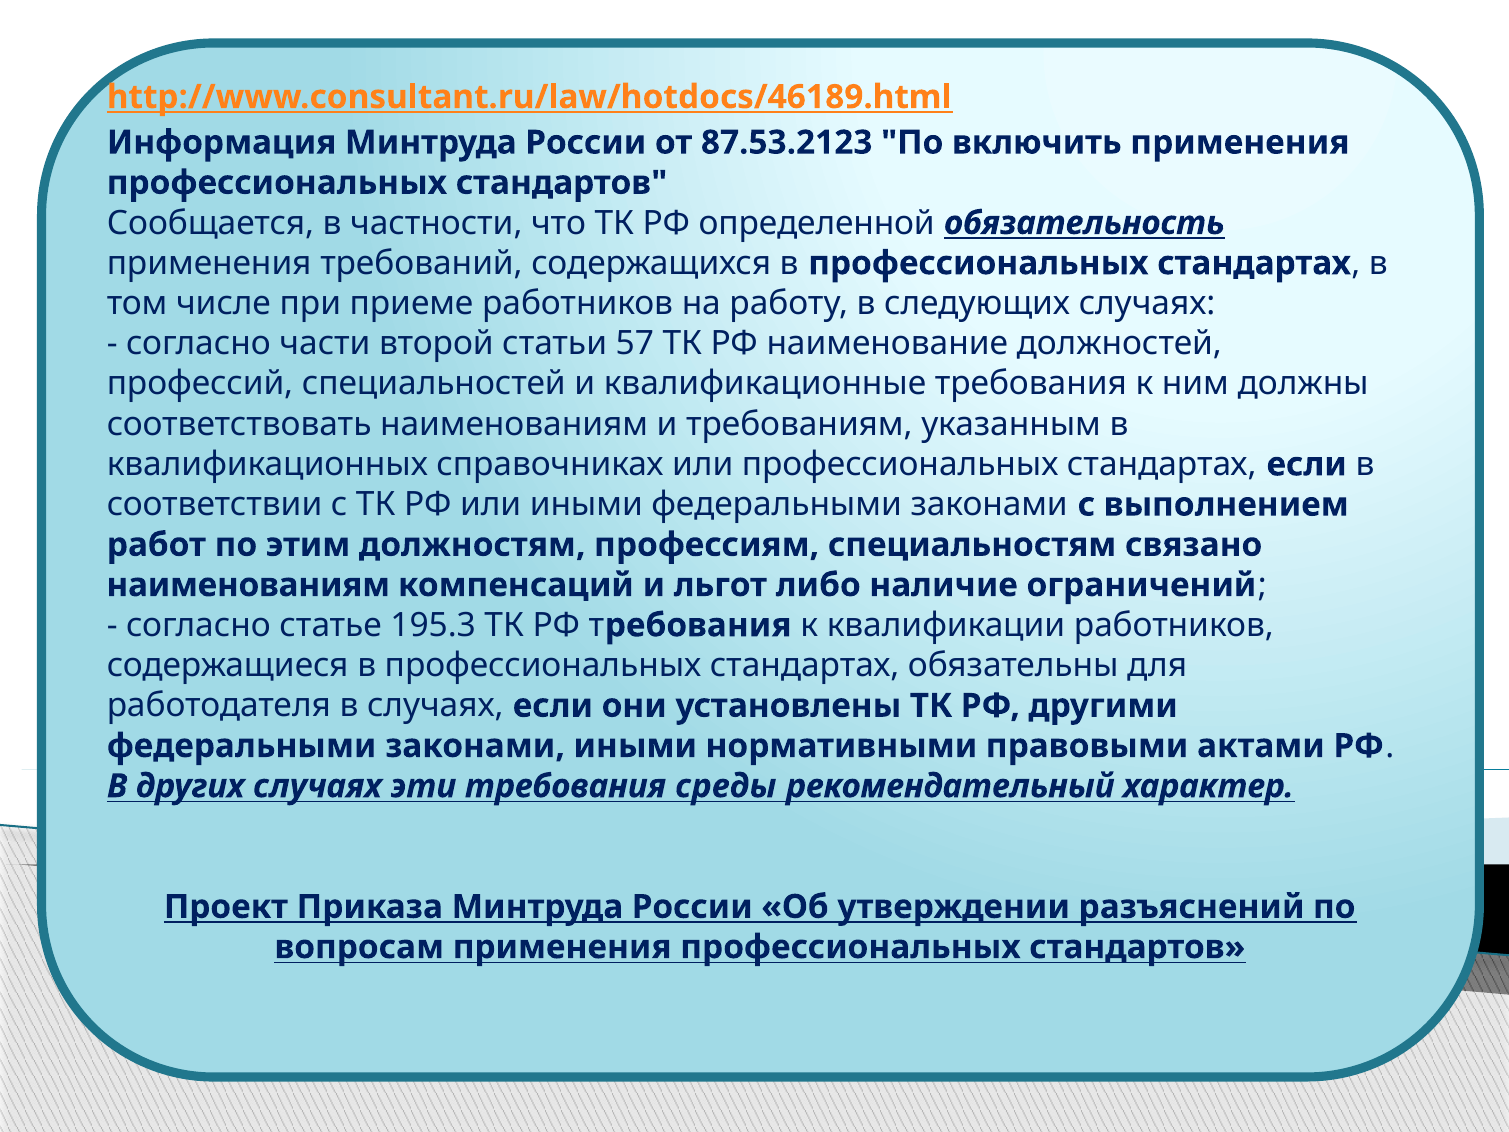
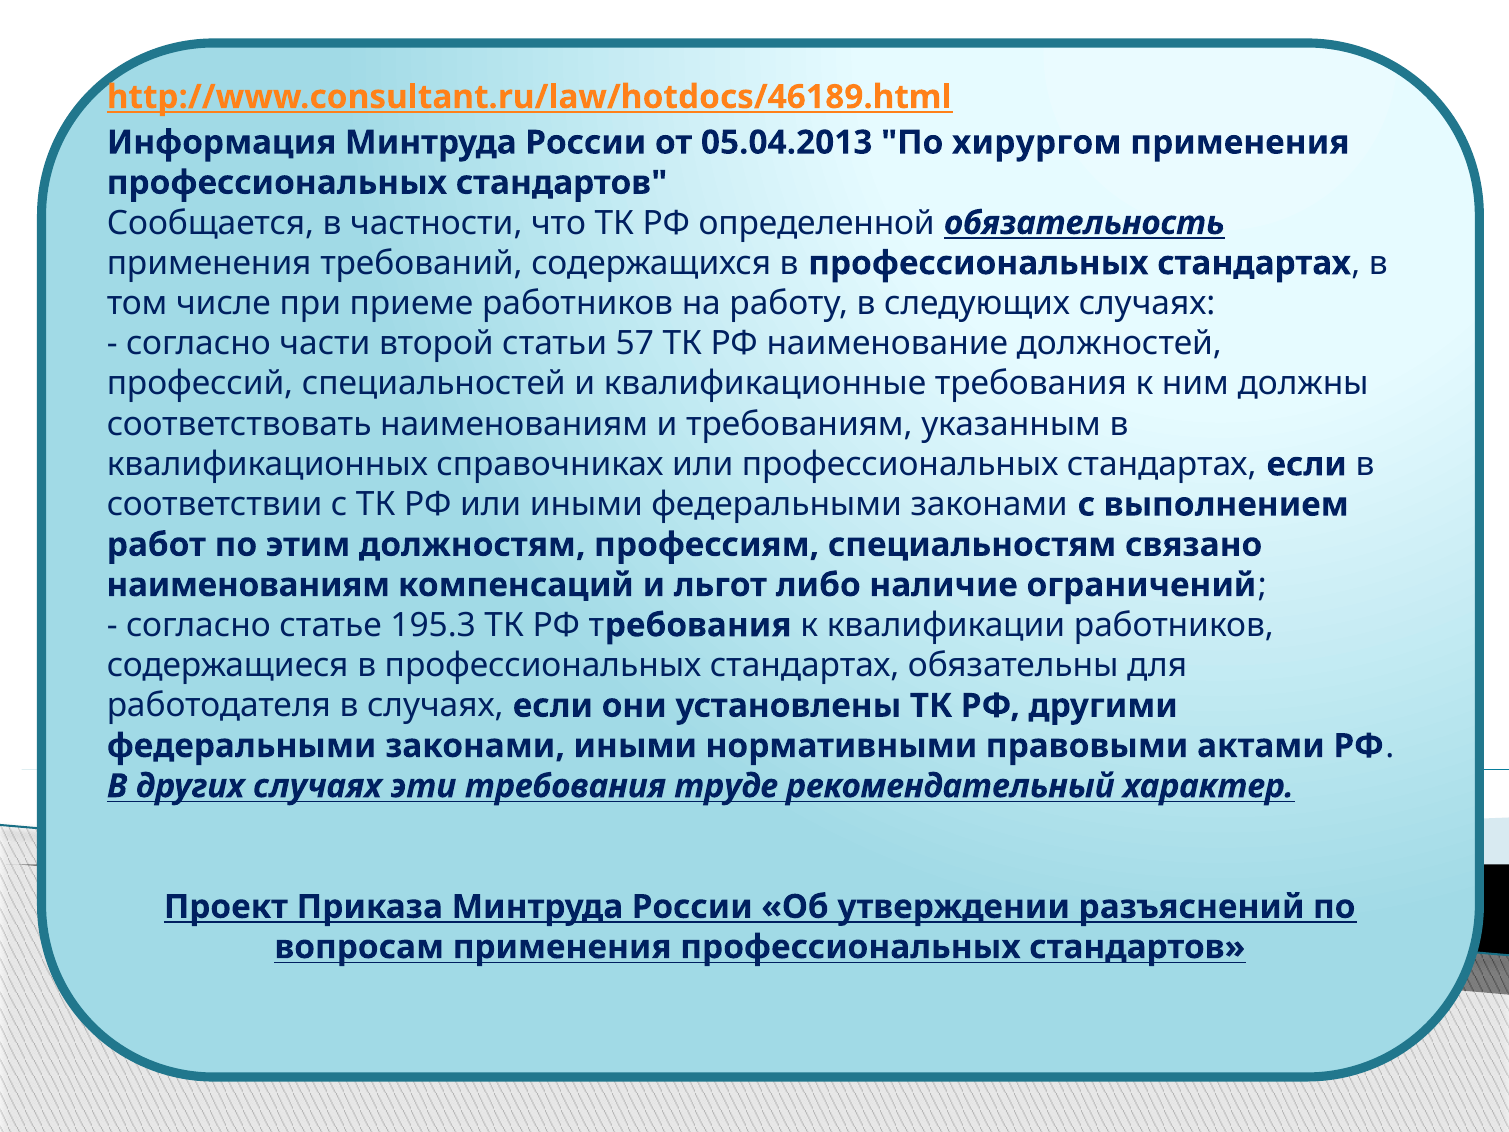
87.53.2123: 87.53.2123 -> 05.04.2013
включить: включить -> хирургом
среды: среды -> труде
